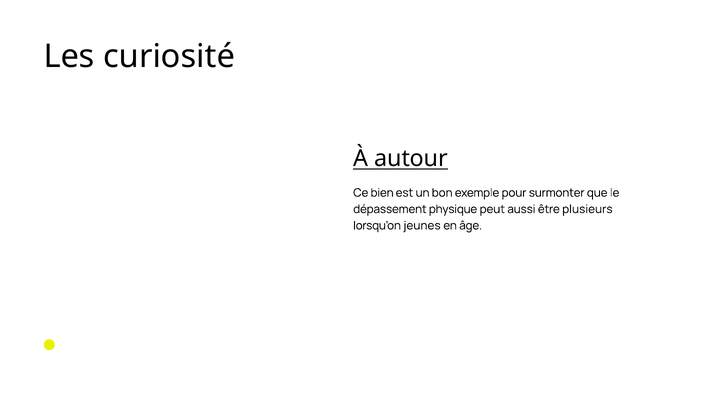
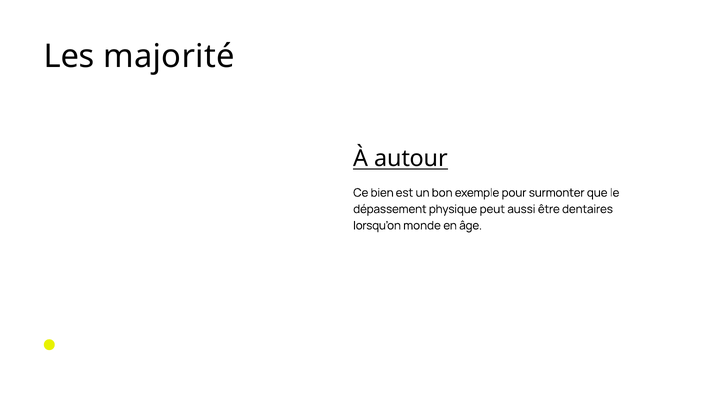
curiosité: curiosité -> majorité
plusieurs: plusieurs -> dentaires
jeunes: jeunes -> monde
